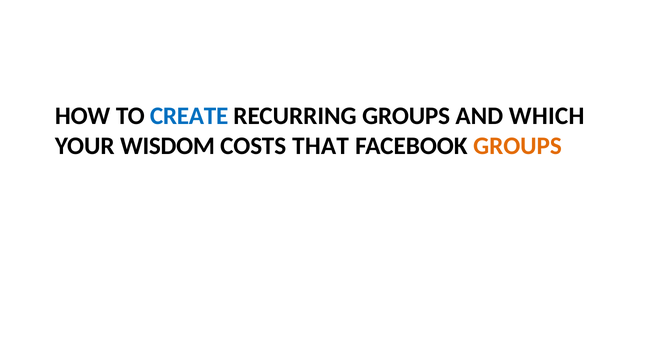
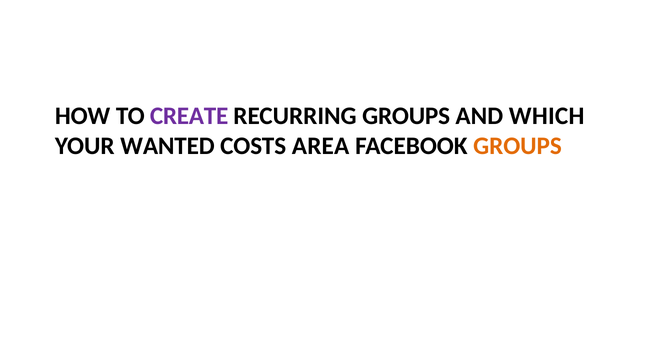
CREATE colour: blue -> purple
WISDOM: WISDOM -> WANTED
THAT: THAT -> AREA
